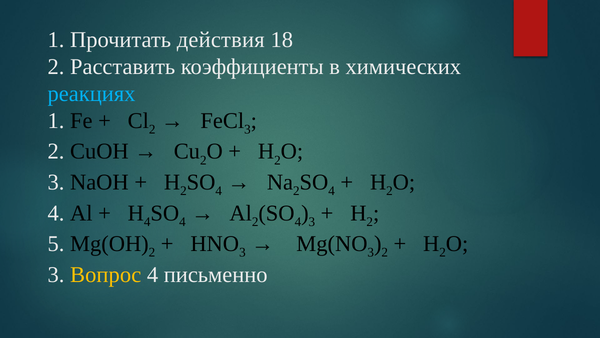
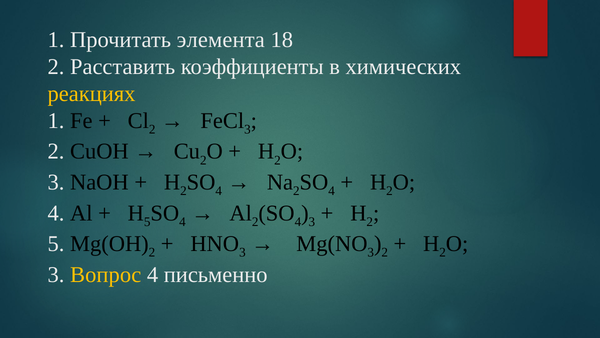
действия: действия -> элемента
реакциях colour: light blue -> yellow
4 at (147, 222): 4 -> 5
